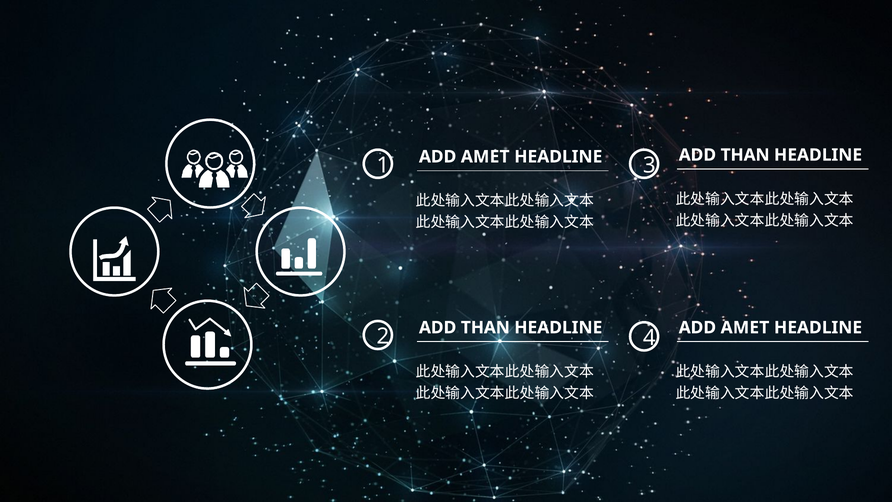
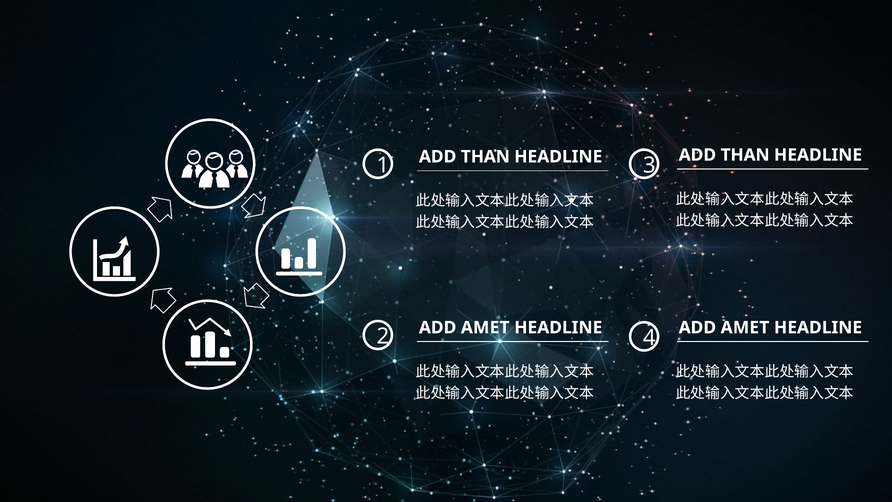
AMET at (485, 157): AMET -> THAN
THAN at (485, 327): THAN -> AMET
